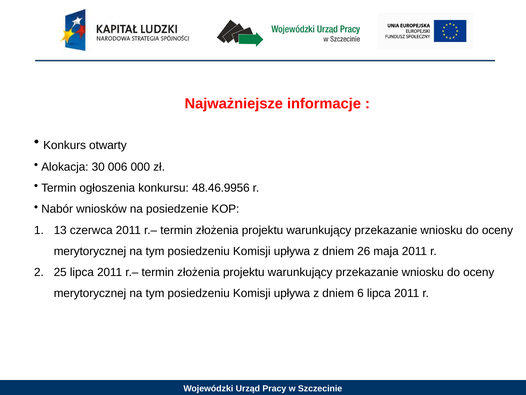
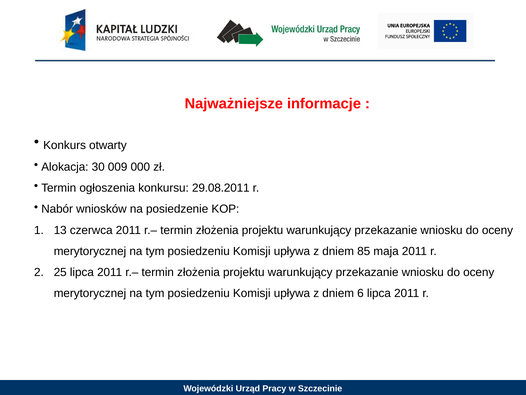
006: 006 -> 009
48.46.9956: 48.46.9956 -> 29.08.2011
26: 26 -> 85
